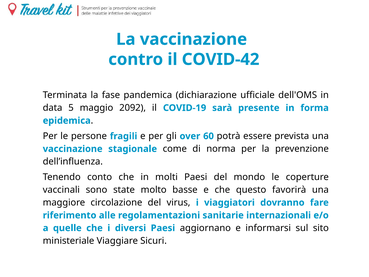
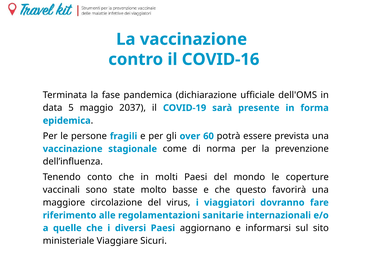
COVID-42: COVID-42 -> COVID-16
2092: 2092 -> 2037
